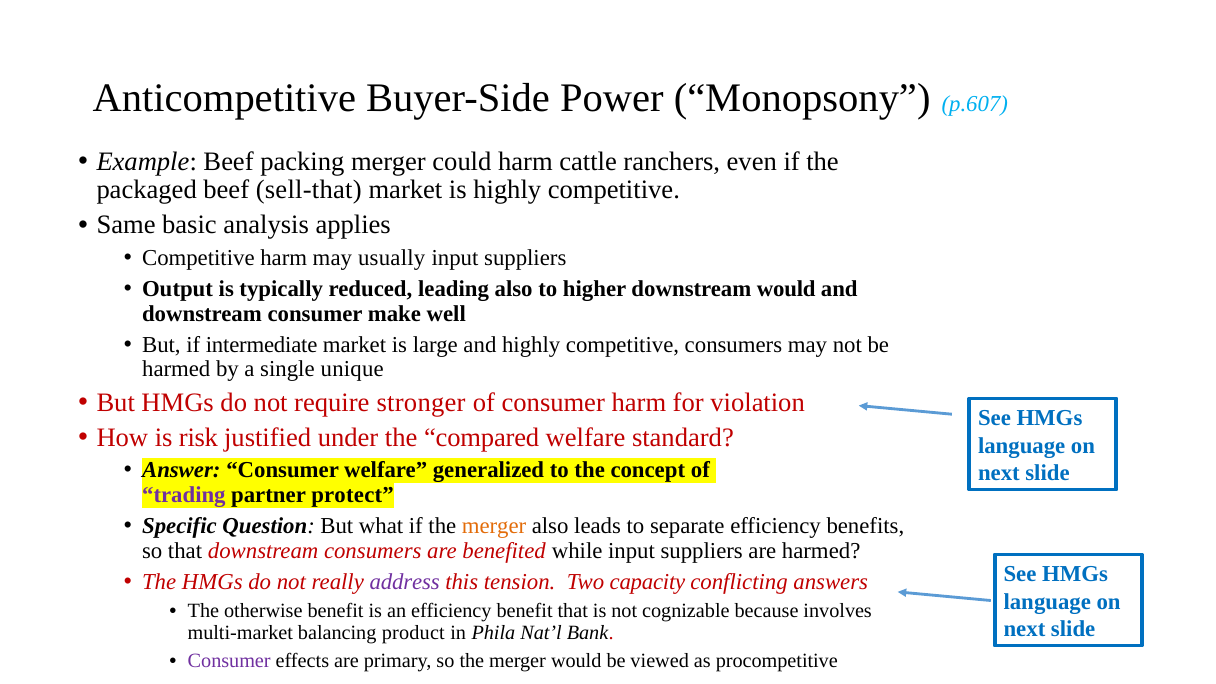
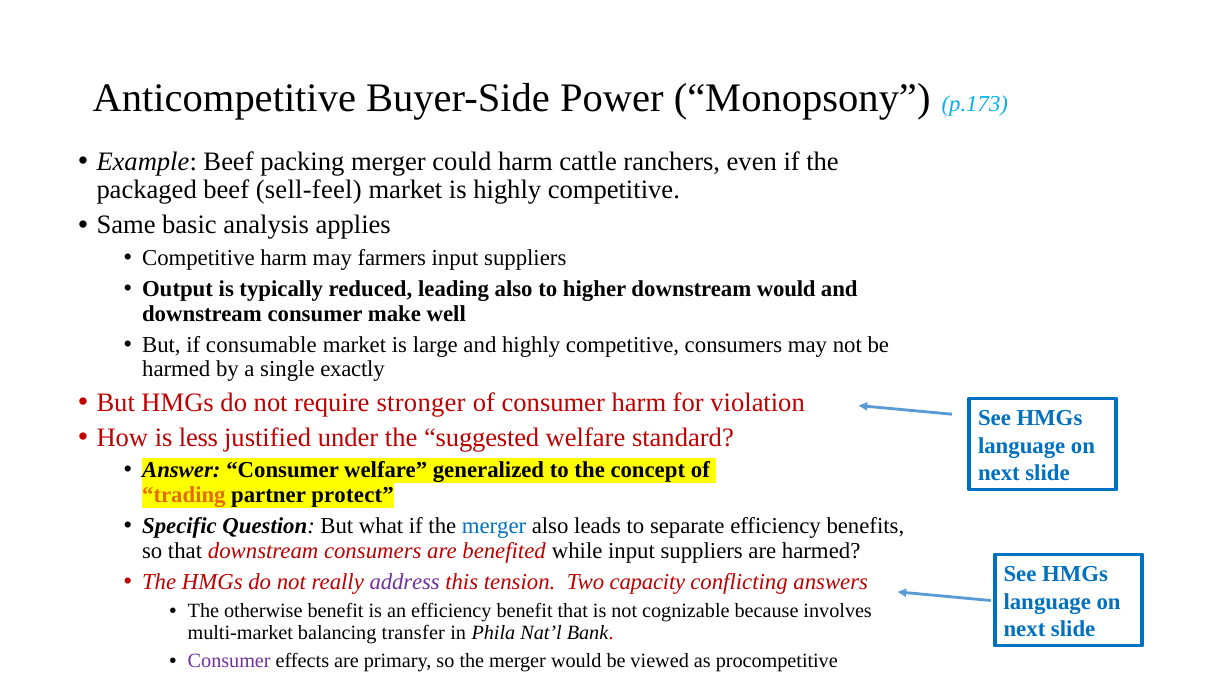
p.607: p.607 -> p.173
sell-that: sell-that -> sell-feel
usually: usually -> farmers
intermediate: intermediate -> consumable
unique: unique -> exactly
risk: risk -> less
compared: compared -> suggested
trading colour: purple -> orange
merger at (494, 526) colour: orange -> blue
product: product -> transfer
